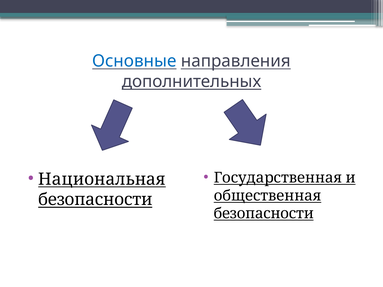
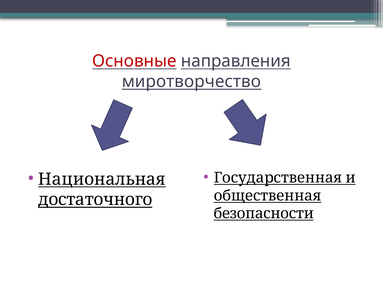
Основные colour: blue -> red
дополнительных: дополнительных -> миротворчество
безопасности at (95, 200): безопасности -> достаточного
